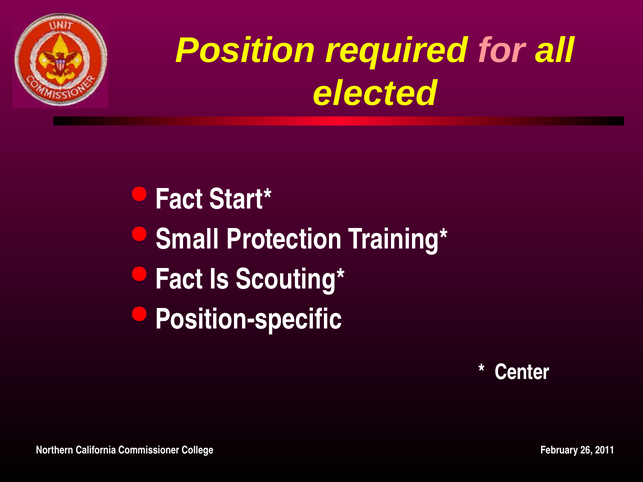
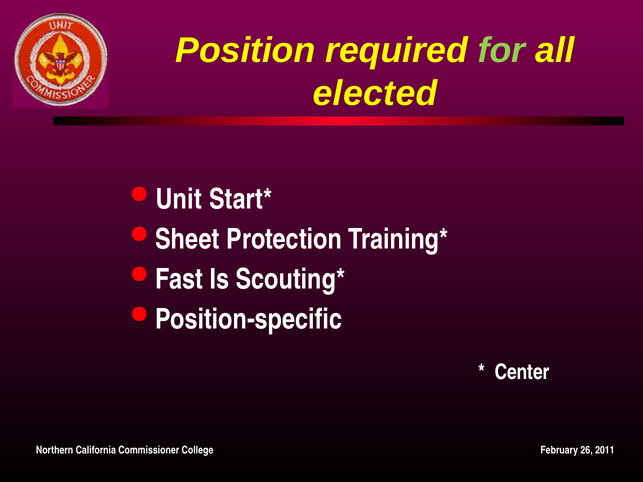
for colour: pink -> light green
Fact at (179, 199): Fact -> Unit
Small: Small -> Sheet
Fact at (179, 279): Fact -> Fast
